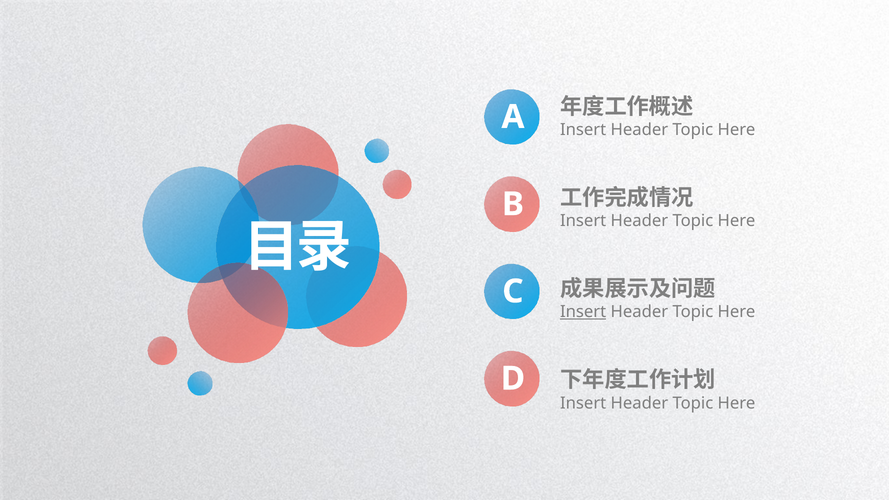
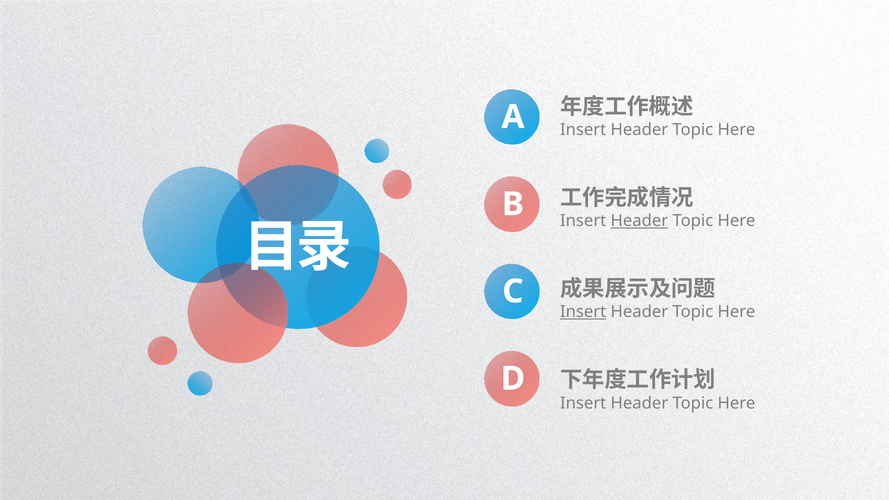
Header at (639, 221) underline: none -> present
